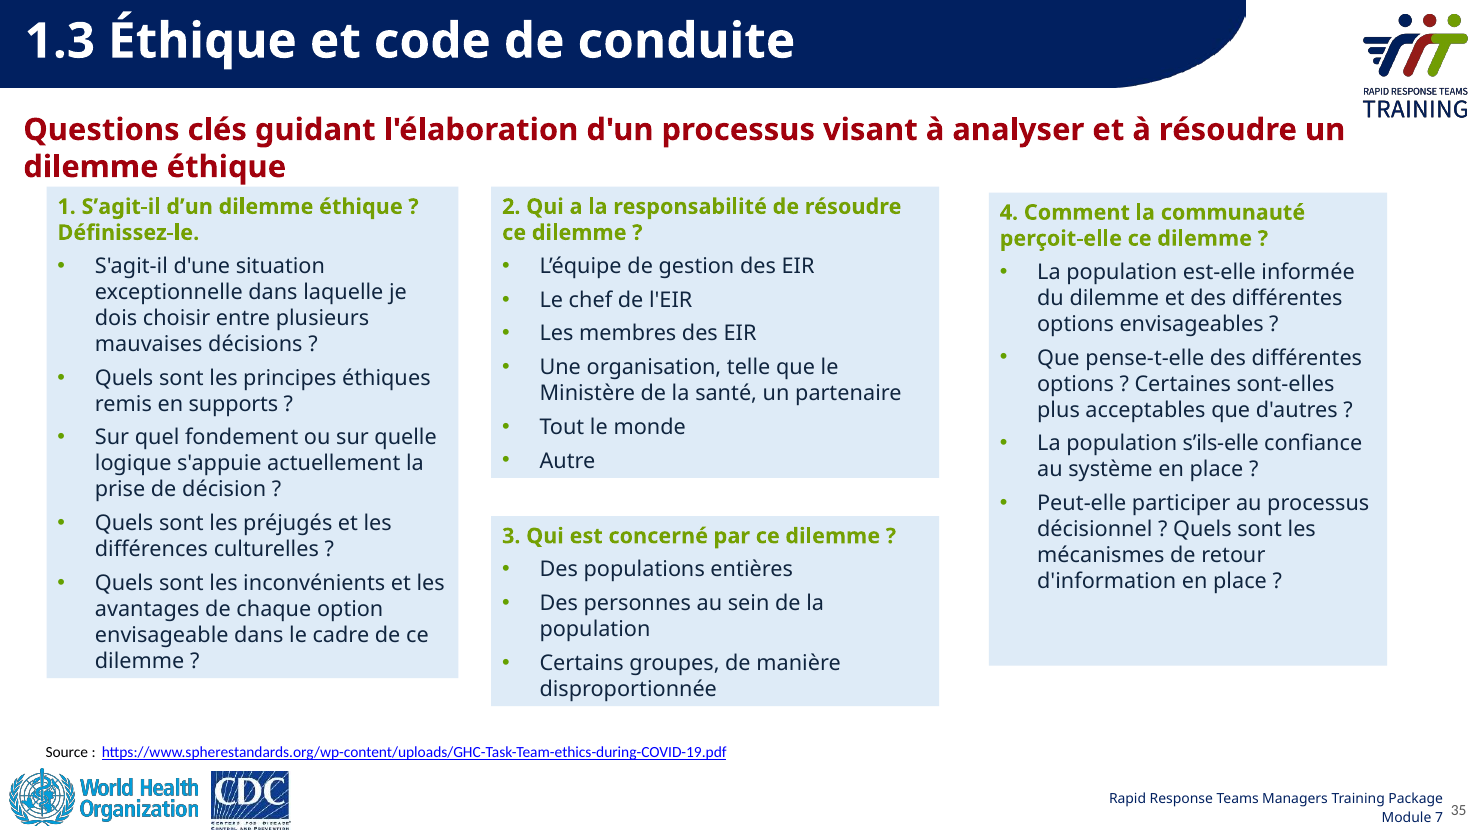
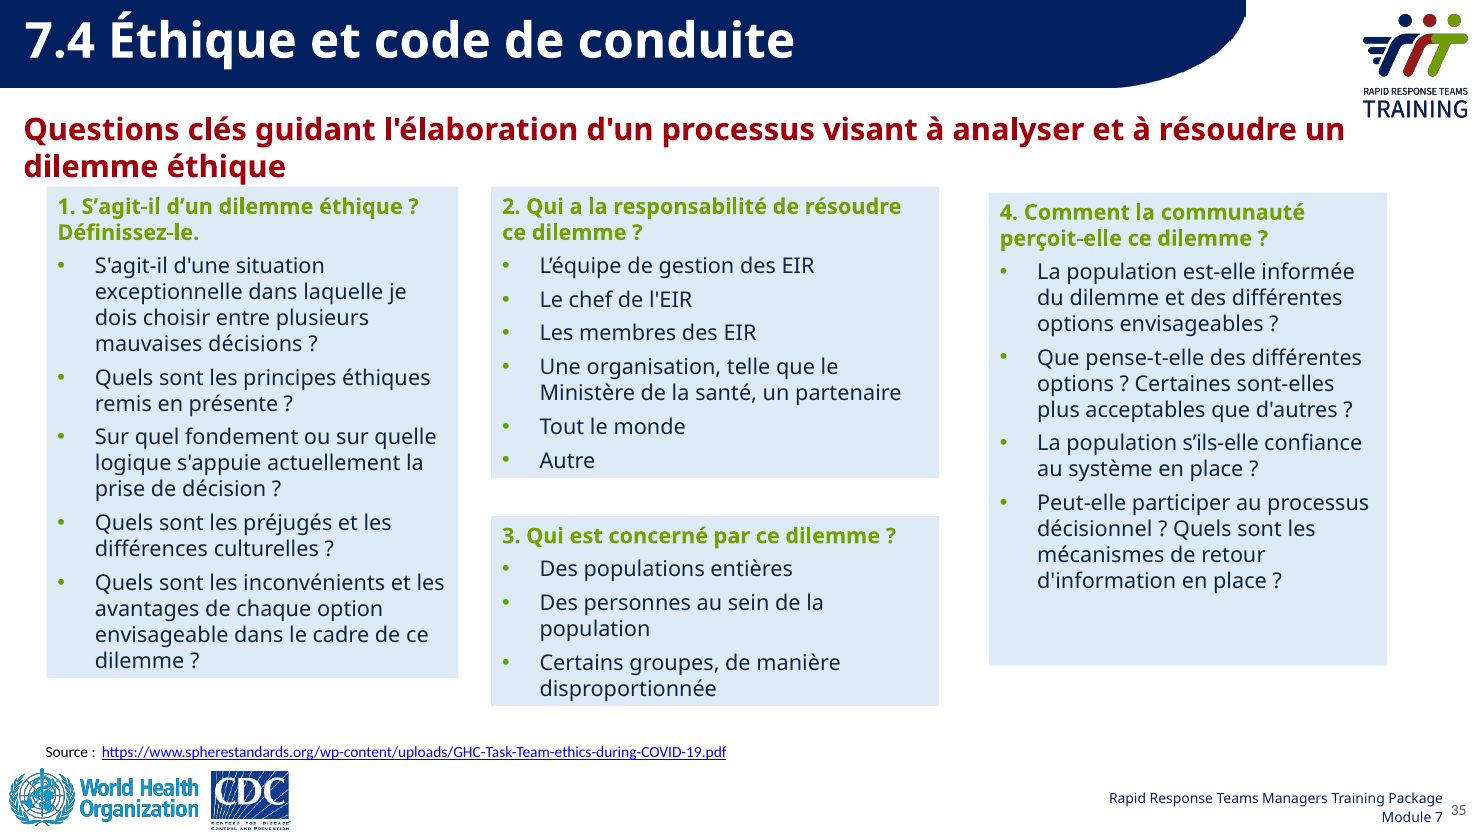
1.3: 1.3 -> 7.4
supports: supports -> présente
